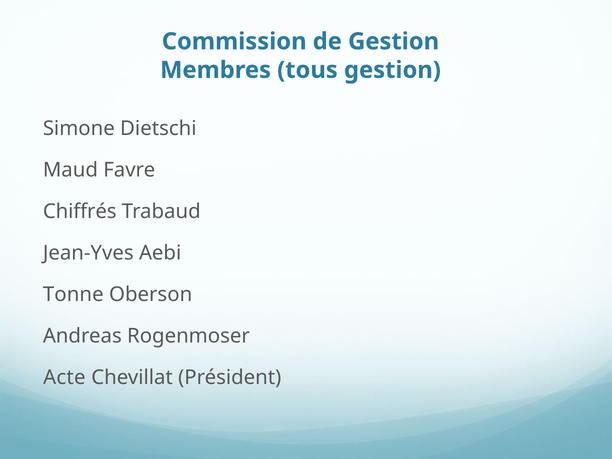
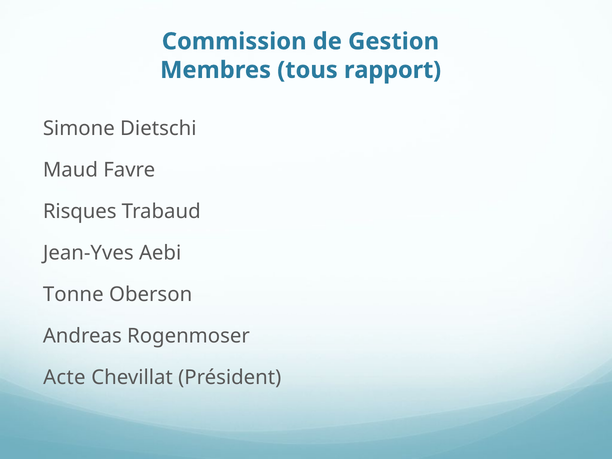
tous gestion: gestion -> rapport
Chiffrés: Chiffrés -> Risques
